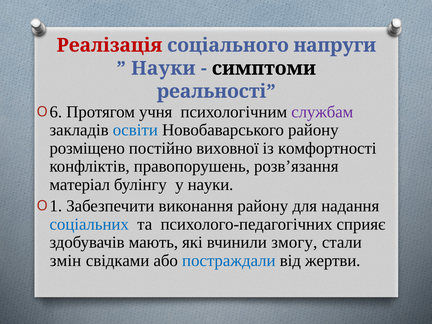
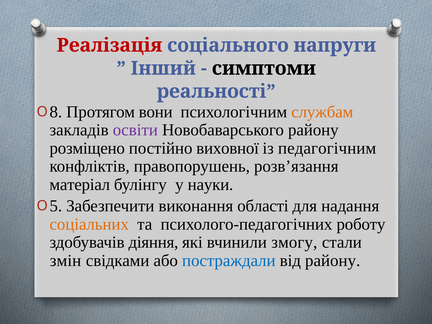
Науки at (163, 68): Науки -> Інший
6: 6 -> 8
учня: учня -> вони
службам colour: purple -> orange
освіти colour: blue -> purple
комфортності: комфортності -> педагогічним
1: 1 -> 5
виконання району: району -> області
соціальних colour: blue -> orange
сприяє: сприяє -> роботу
мають: мають -> діяння
від жертви: жертви -> району
